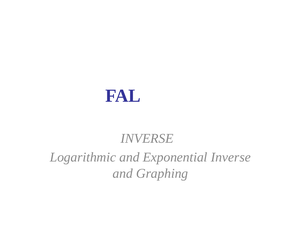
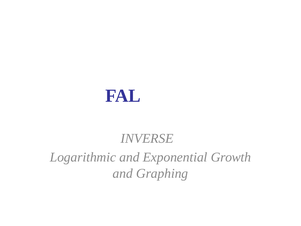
Exponential Inverse: Inverse -> Growth
